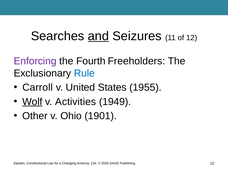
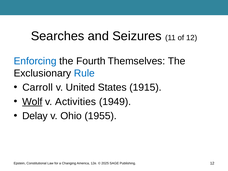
and underline: present -> none
Enforcing colour: purple -> blue
Freeholders: Freeholders -> Themselves
1955: 1955 -> 1915
Other: Other -> Delay
1901: 1901 -> 1955
